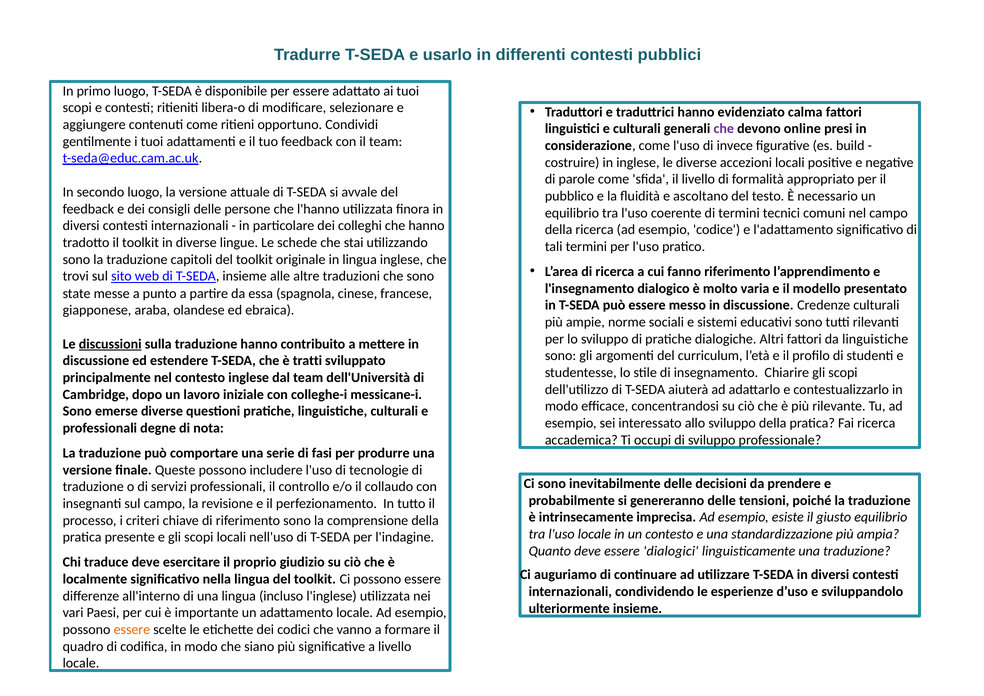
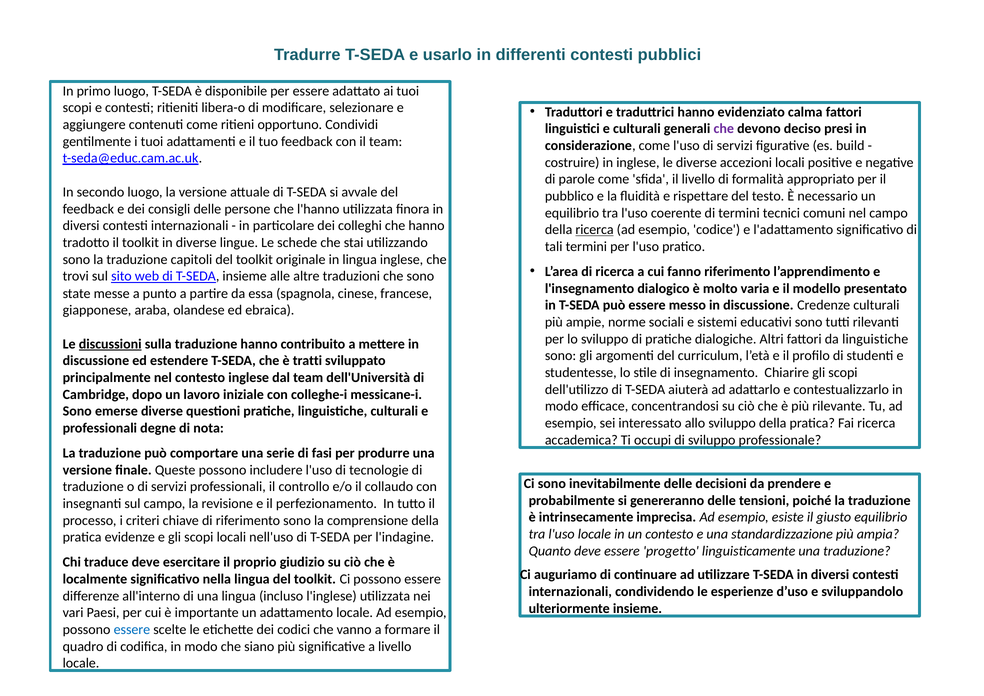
online: online -> deciso
l'uso di invece: invece -> servizi
ascoltano: ascoltano -> rispettare
ricerca at (595, 230) underline: none -> present
presente: presente -> evidenze
dialogici: dialogici -> progetto
essere at (132, 629) colour: orange -> blue
